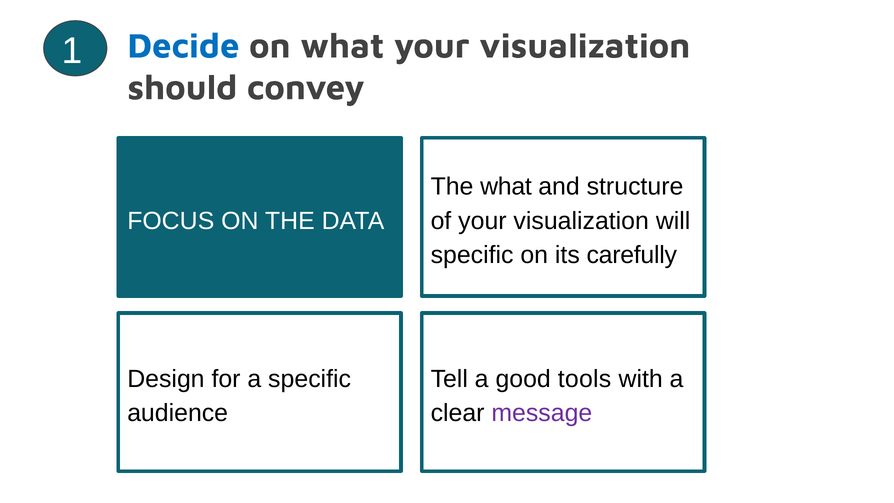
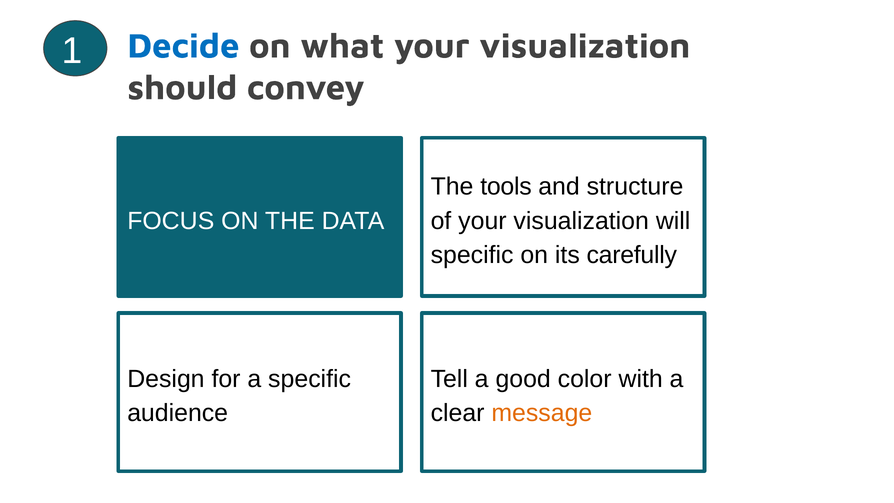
The what: what -> tools
tools: tools -> color
message colour: purple -> orange
